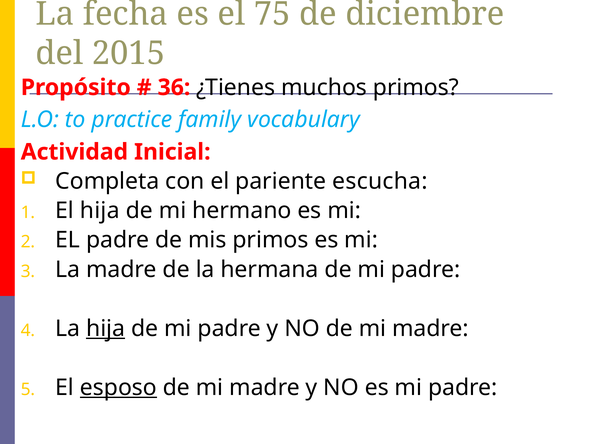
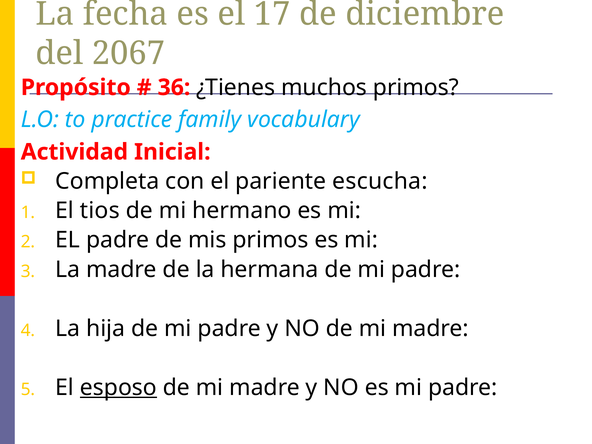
75: 75 -> 17
2015: 2015 -> 2067
El hija: hija -> tios
hija at (106, 329) underline: present -> none
